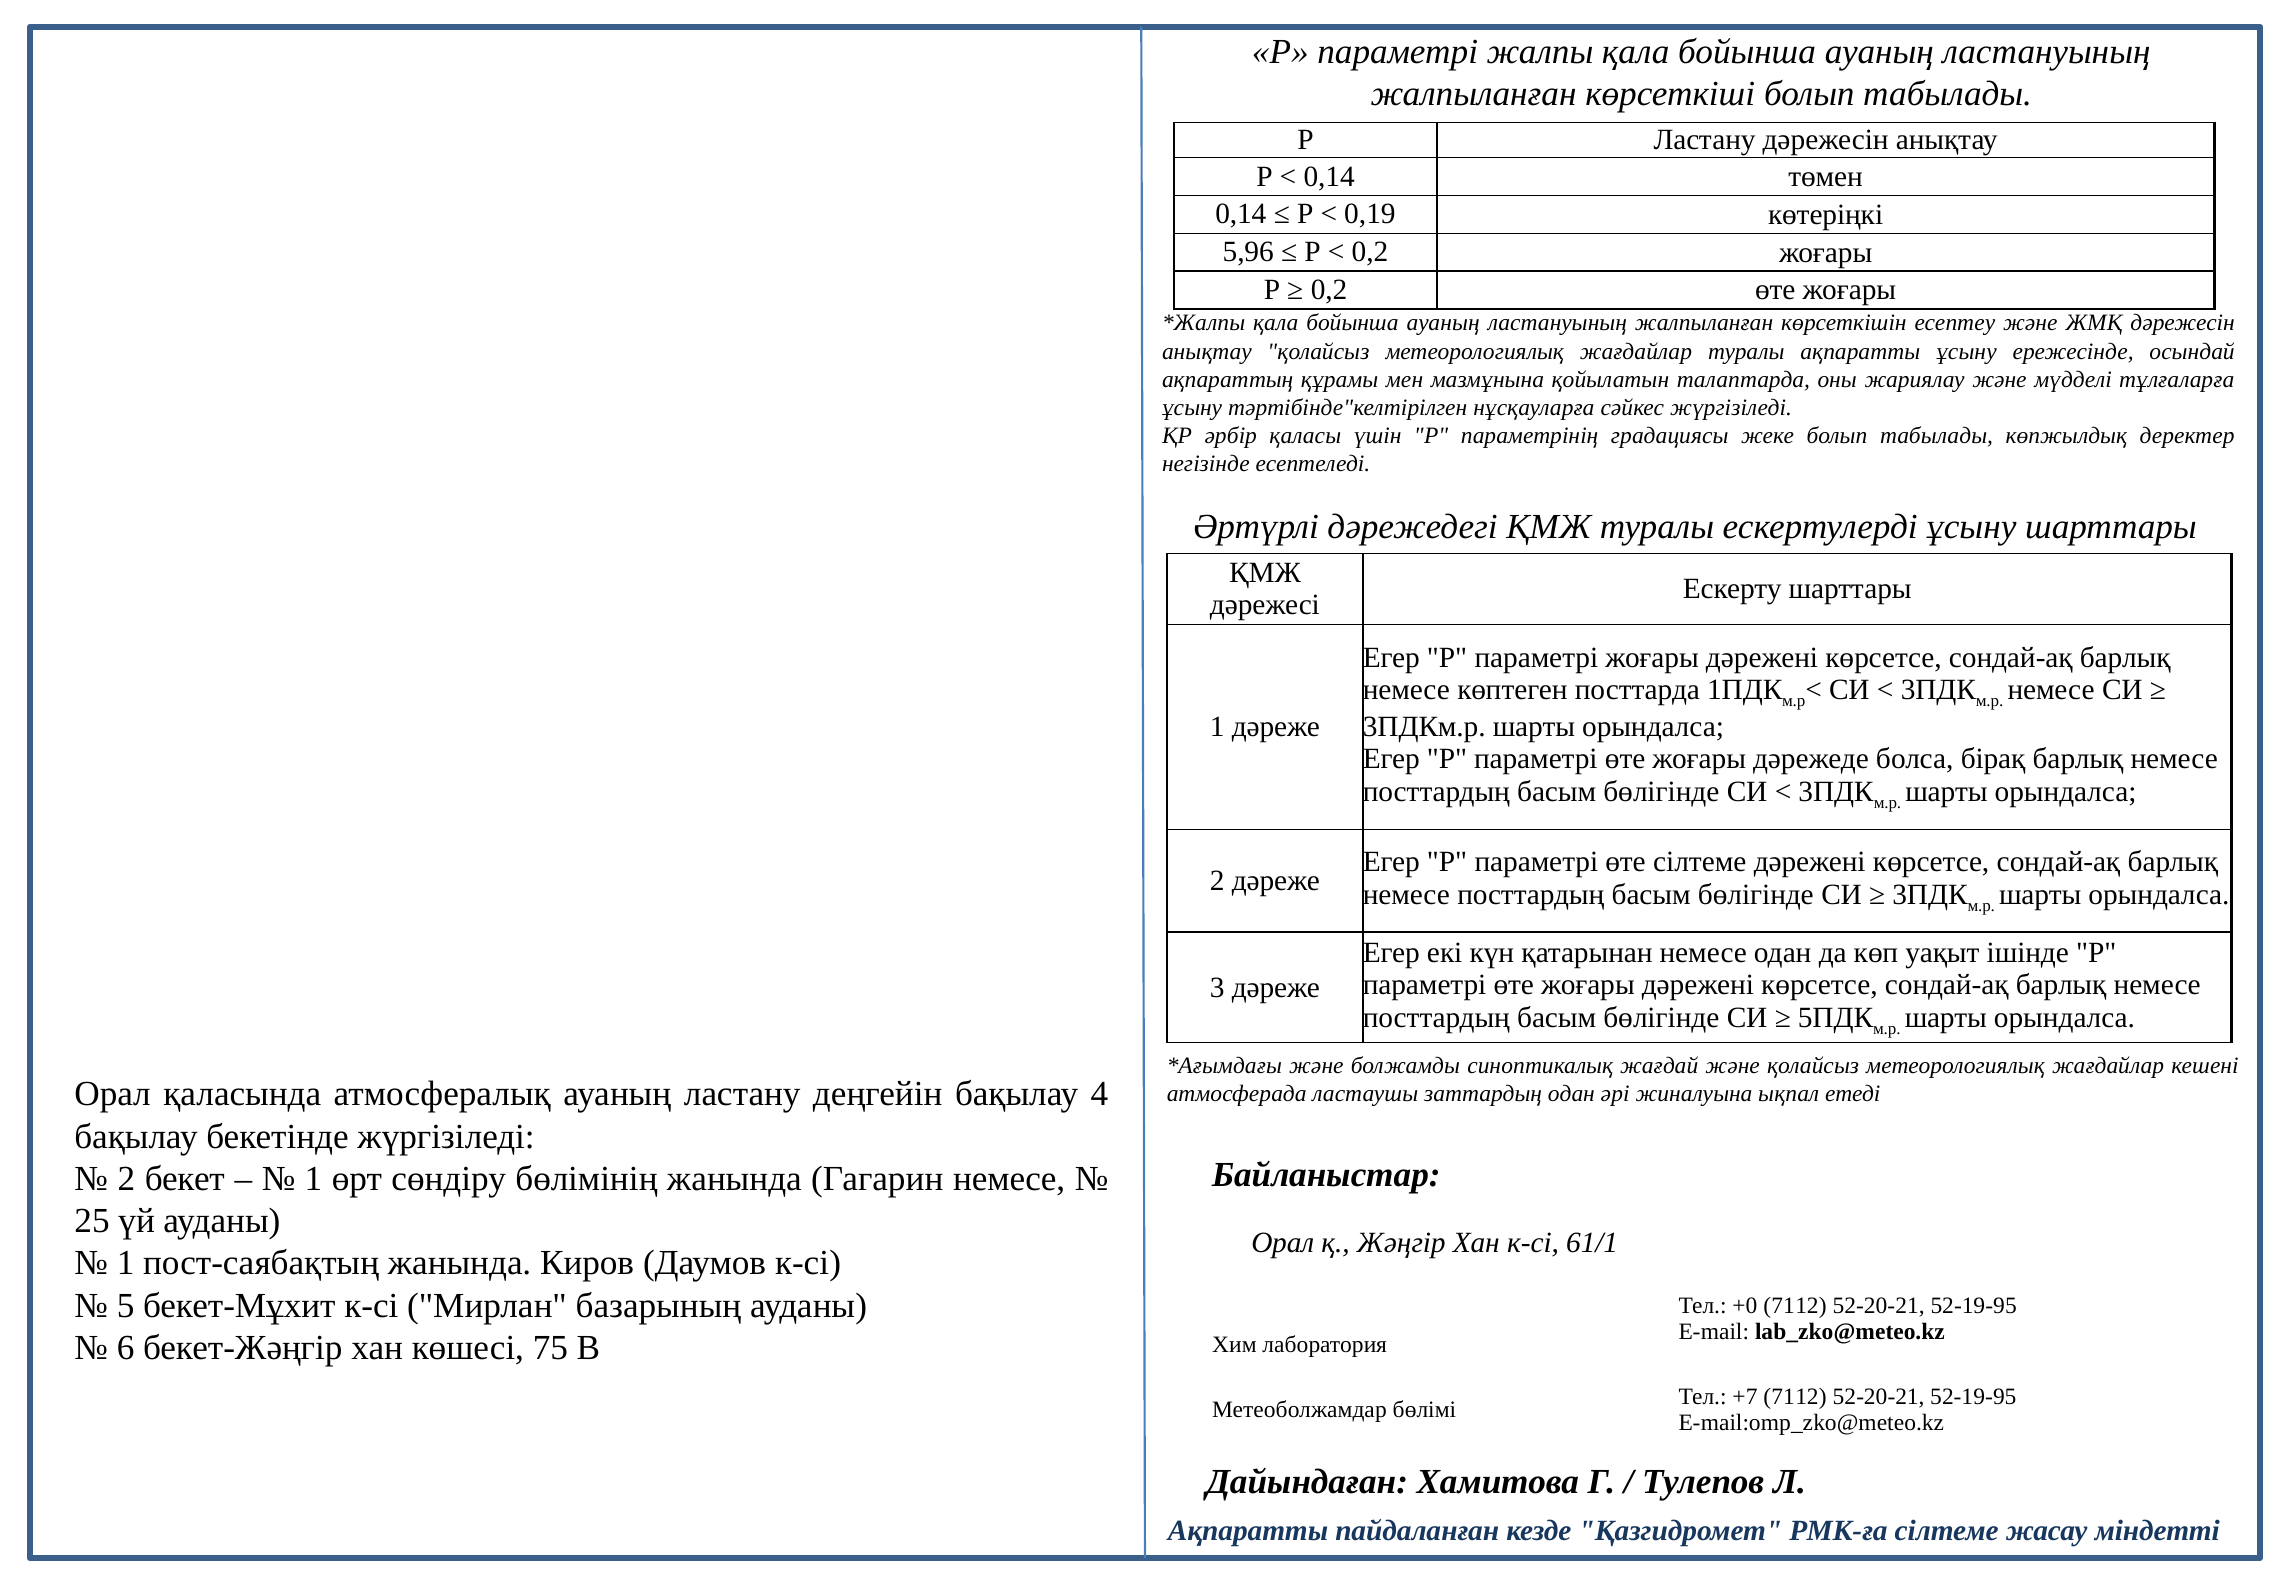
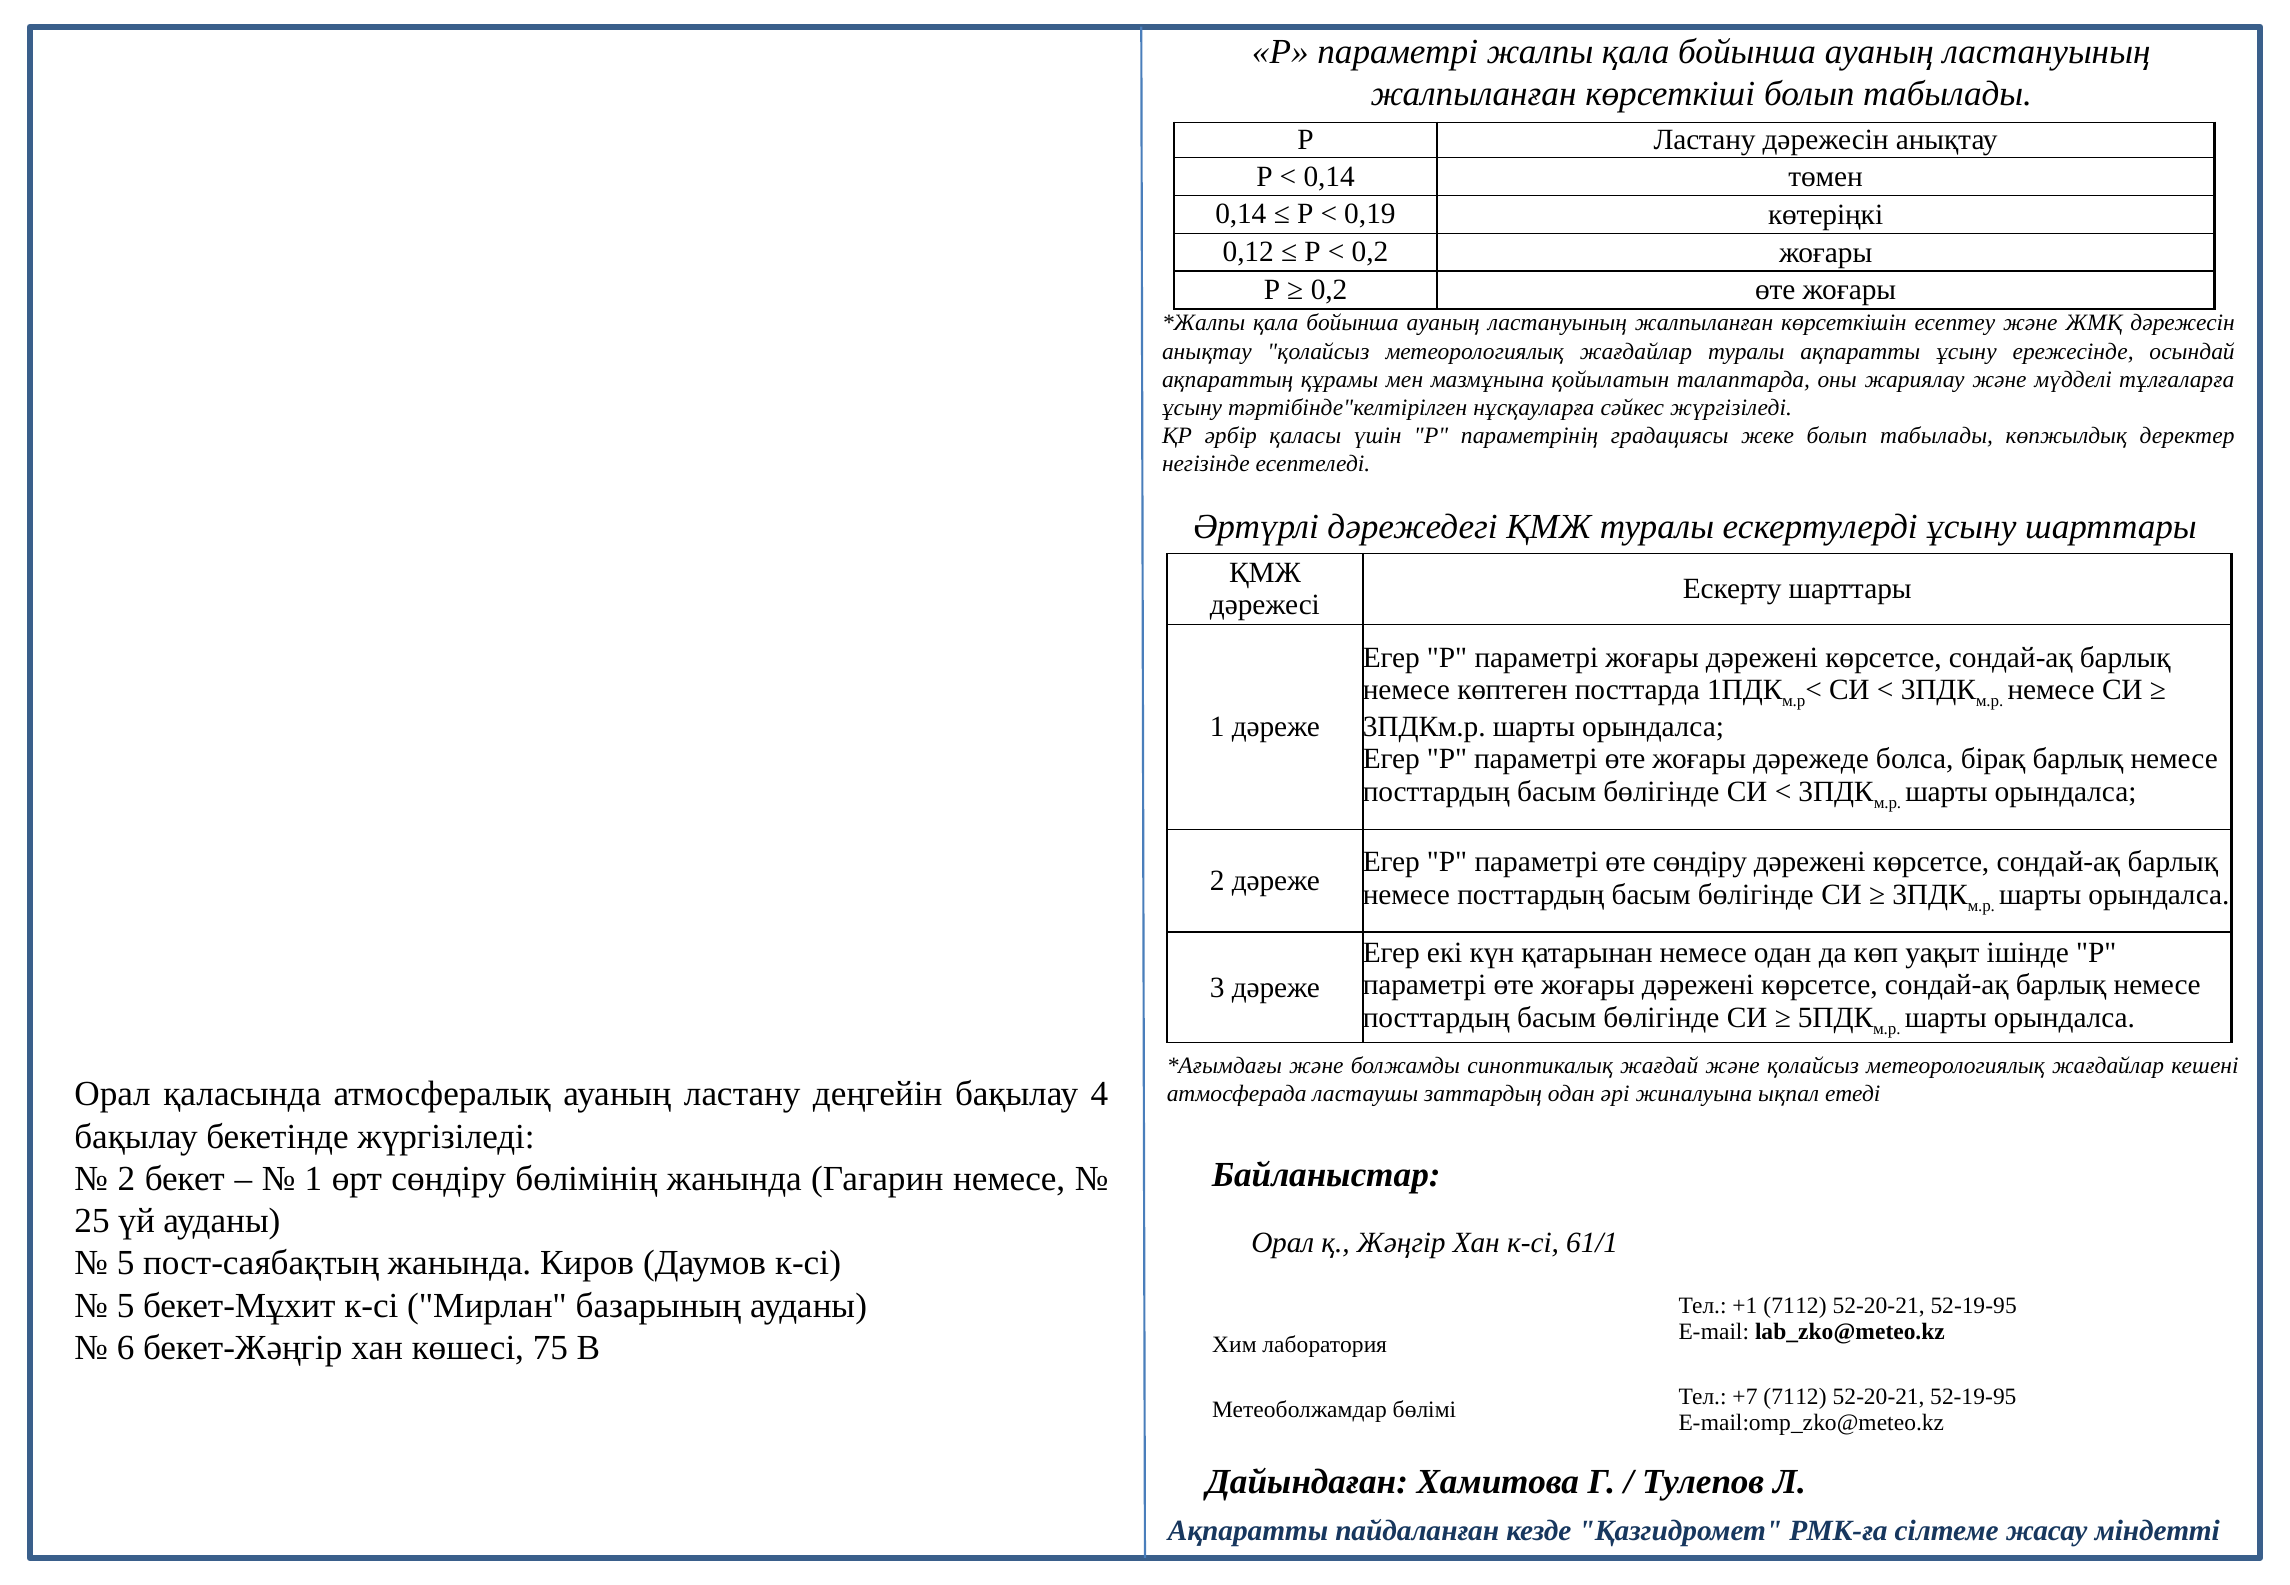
5,96: 5,96 -> 0,12
өте сілтеме: сілтеме -> сөндіру
1 at (126, 1263): 1 -> 5
+0: +0 -> +1
